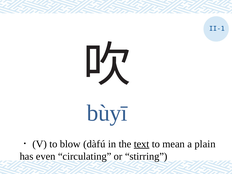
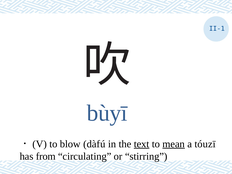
mean underline: none -> present
plain: plain -> tóuzī
even: even -> from
